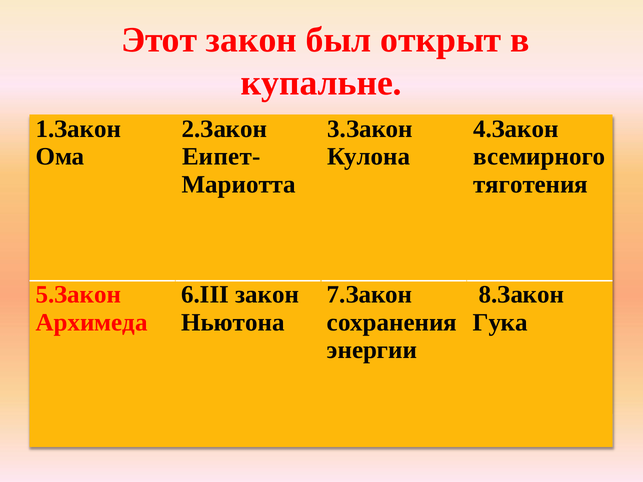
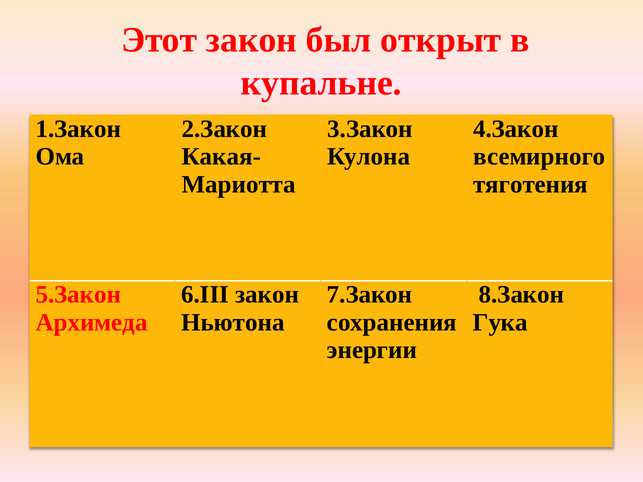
Еипет-: Еипет- -> Какая-
